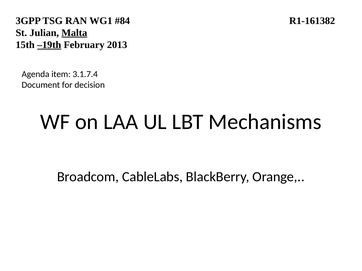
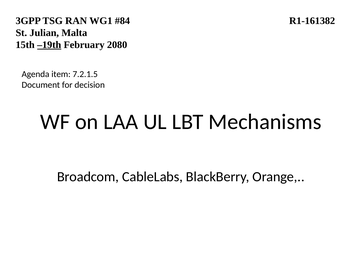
Malta underline: present -> none
2013: 2013 -> 2080
3.1.7.4: 3.1.7.4 -> 7.2.1.5
